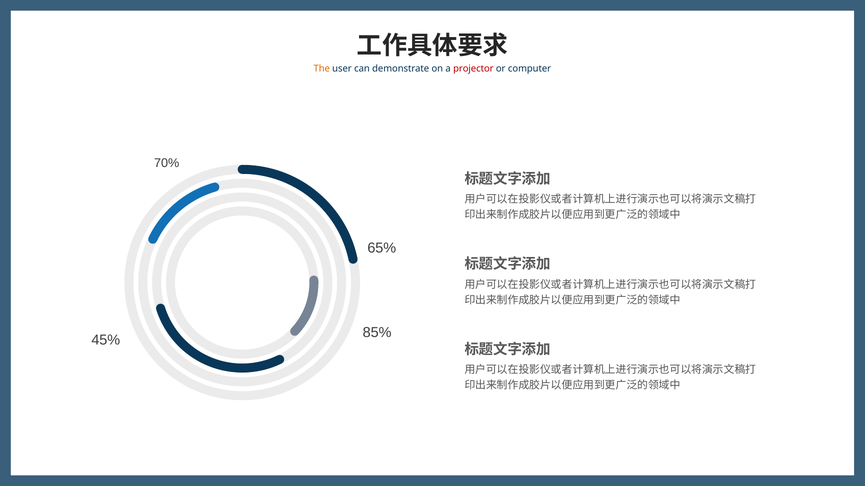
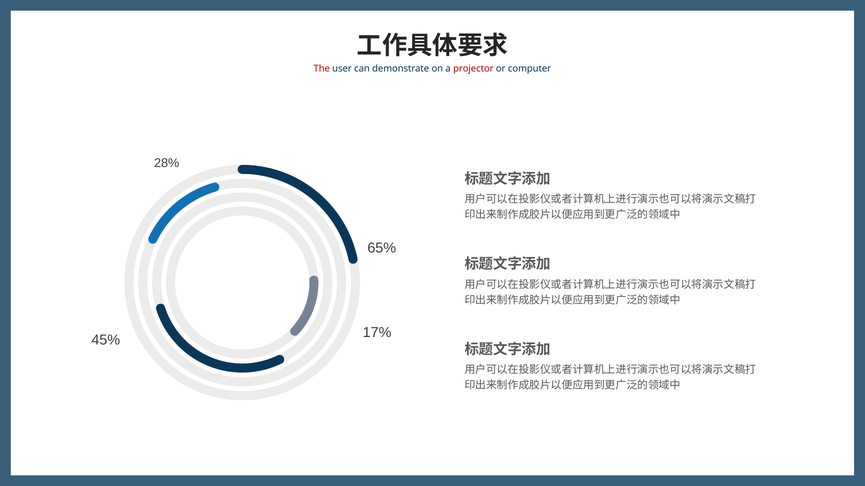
The colour: orange -> red
70%: 70% -> 28%
85%: 85% -> 17%
